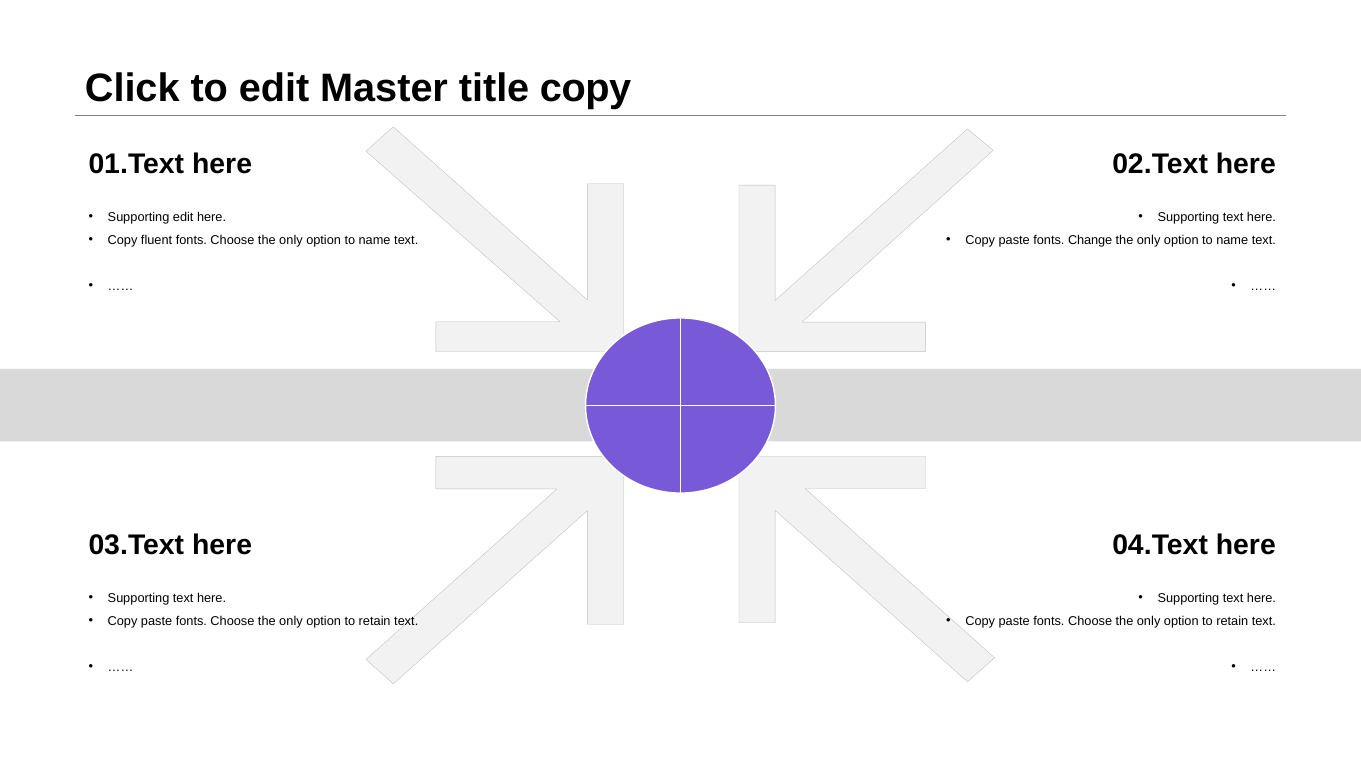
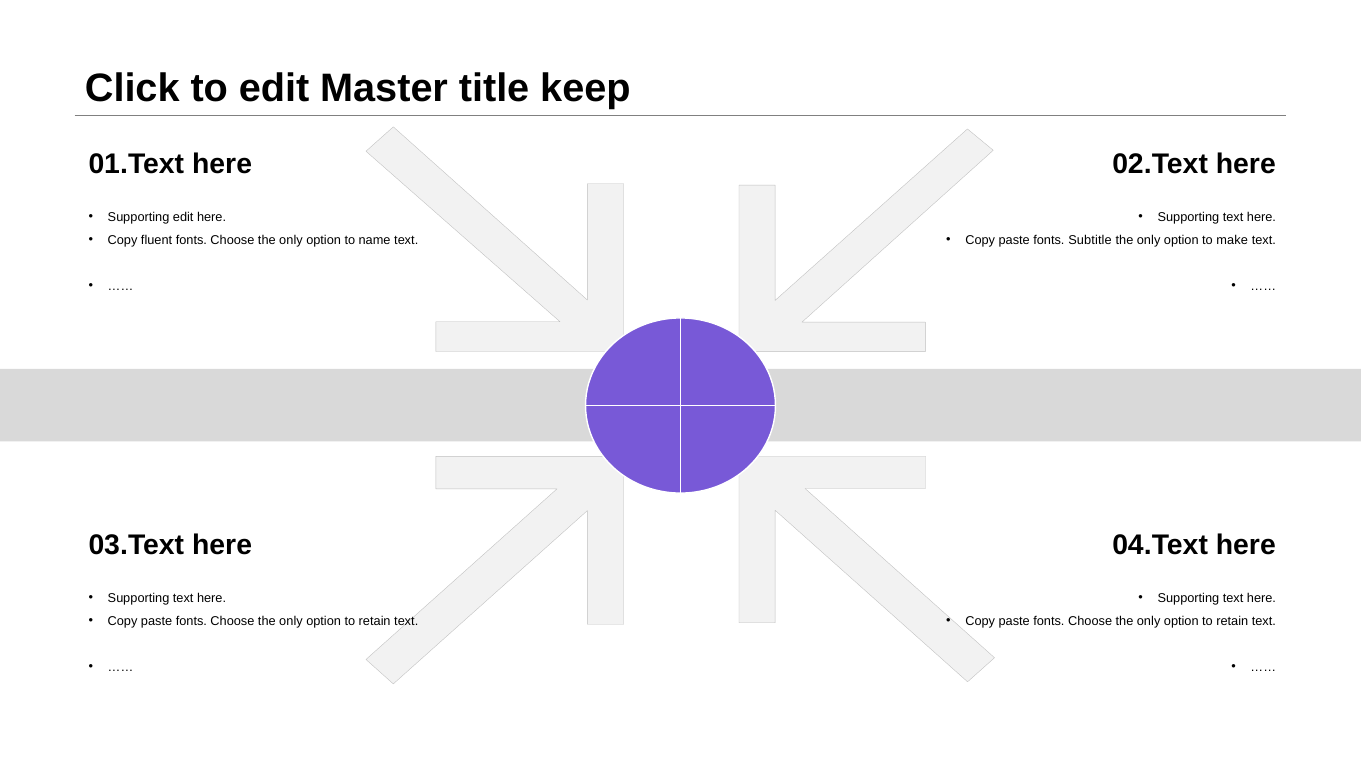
title copy: copy -> keep
Change: Change -> Subtitle
name at (1232, 240): name -> make
